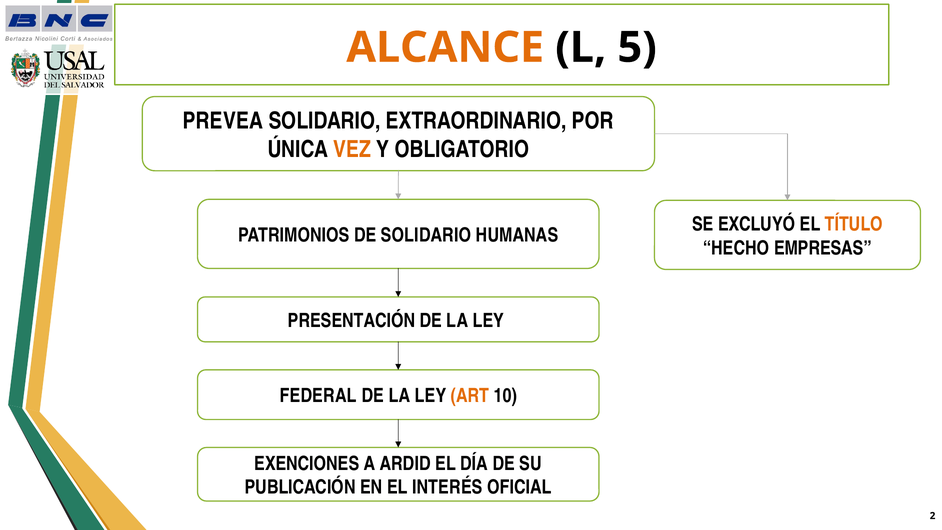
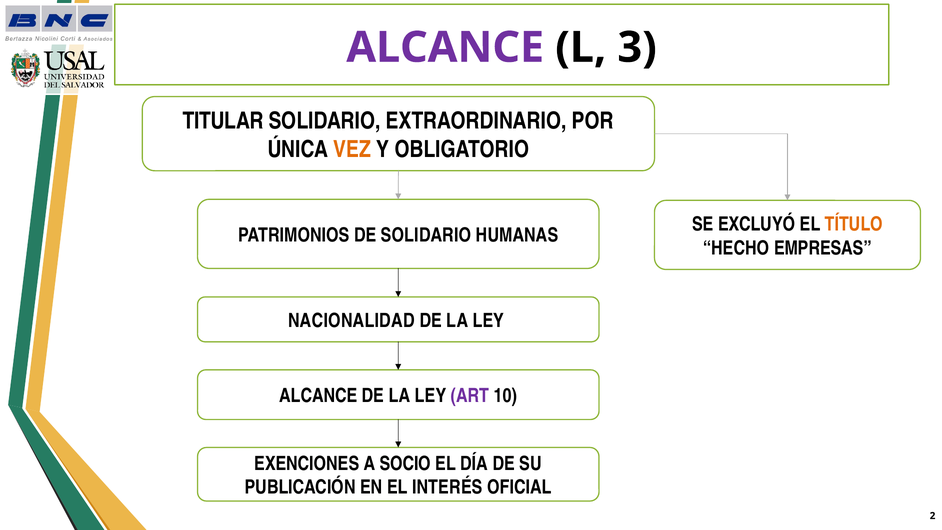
ALCANCE at (445, 48) colour: orange -> purple
5: 5 -> 3
PREVEA: PREVEA -> TITULAR
PRESENTACIÓN: PRESENTACIÓN -> NACIONALIDAD
FEDERAL at (318, 396): FEDERAL -> ALCANCE
ART colour: orange -> purple
ARDID: ARDID -> SOCIO
